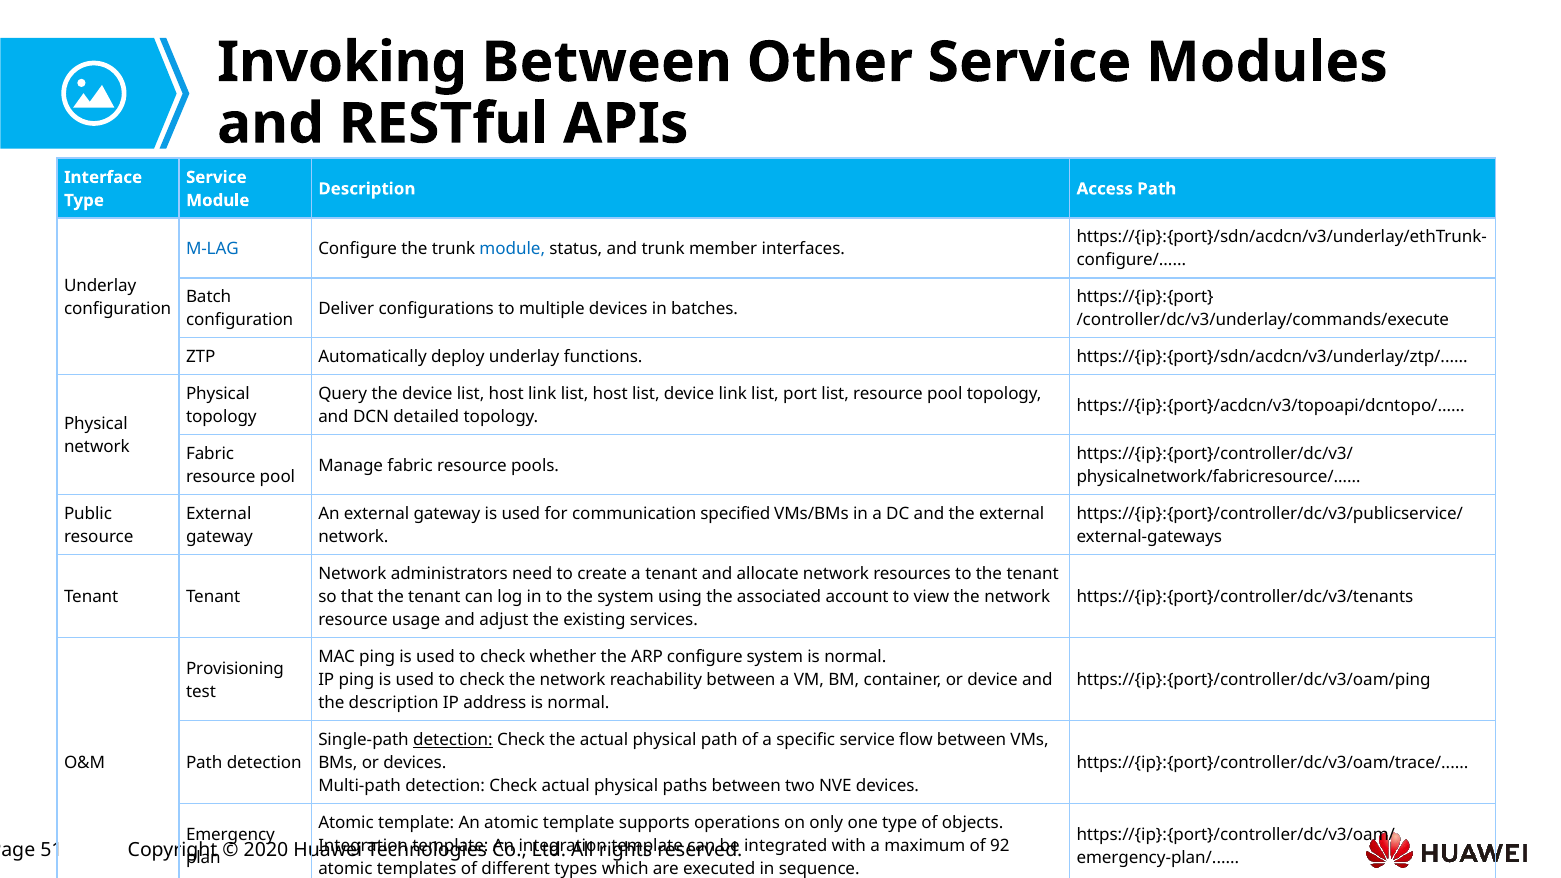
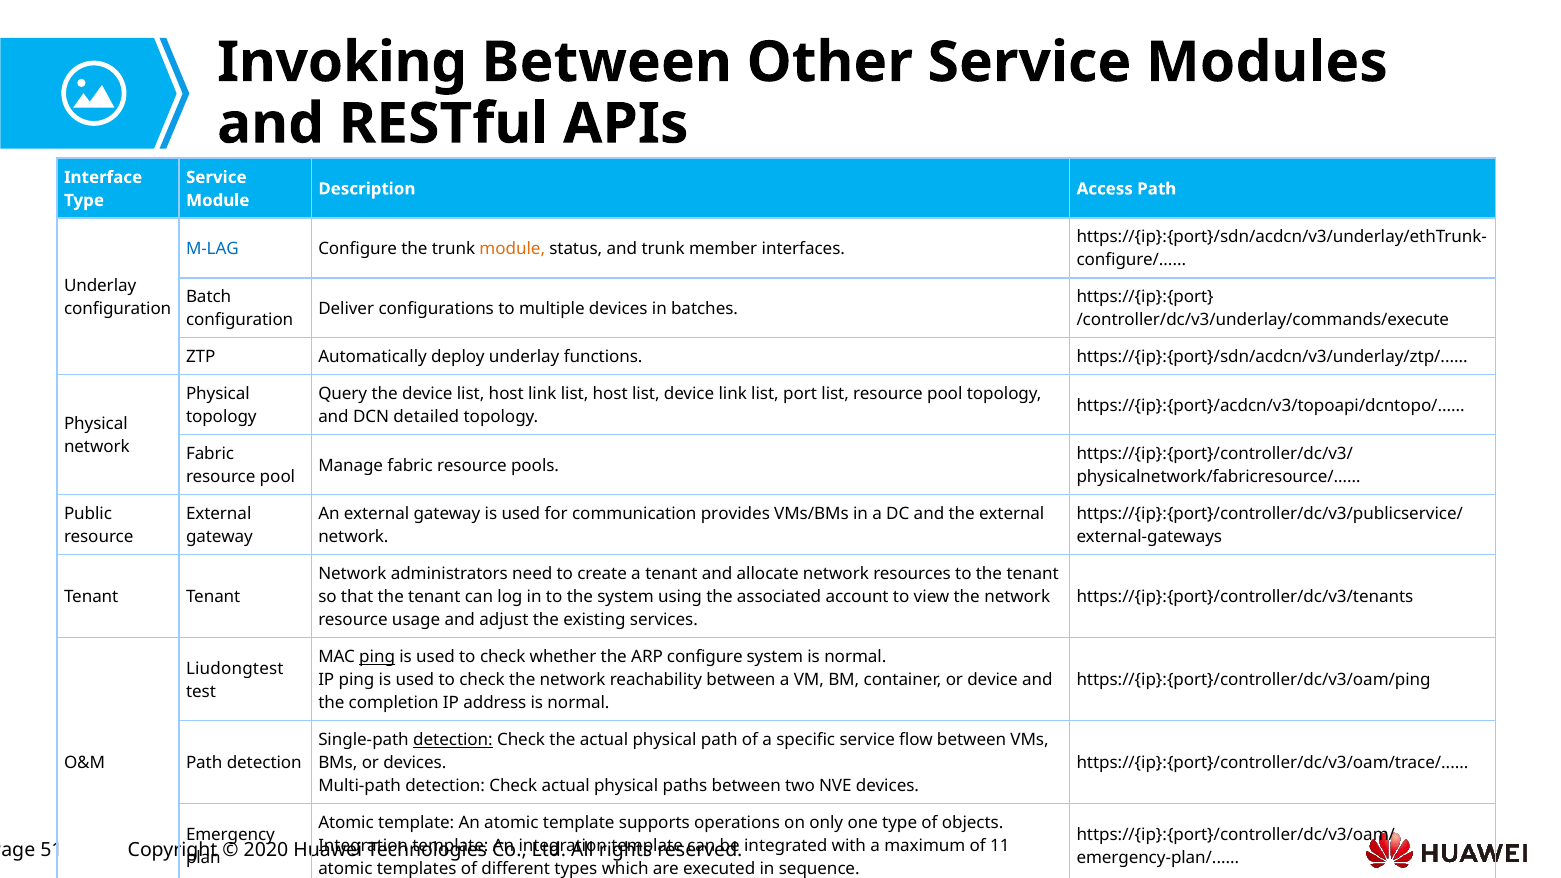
module at (512, 249) colour: blue -> orange
specified: specified -> provides
ping at (377, 657) underline: none -> present
Provisioning: Provisioning -> Liudongtest
the description: description -> completion
92: 92 -> 11
